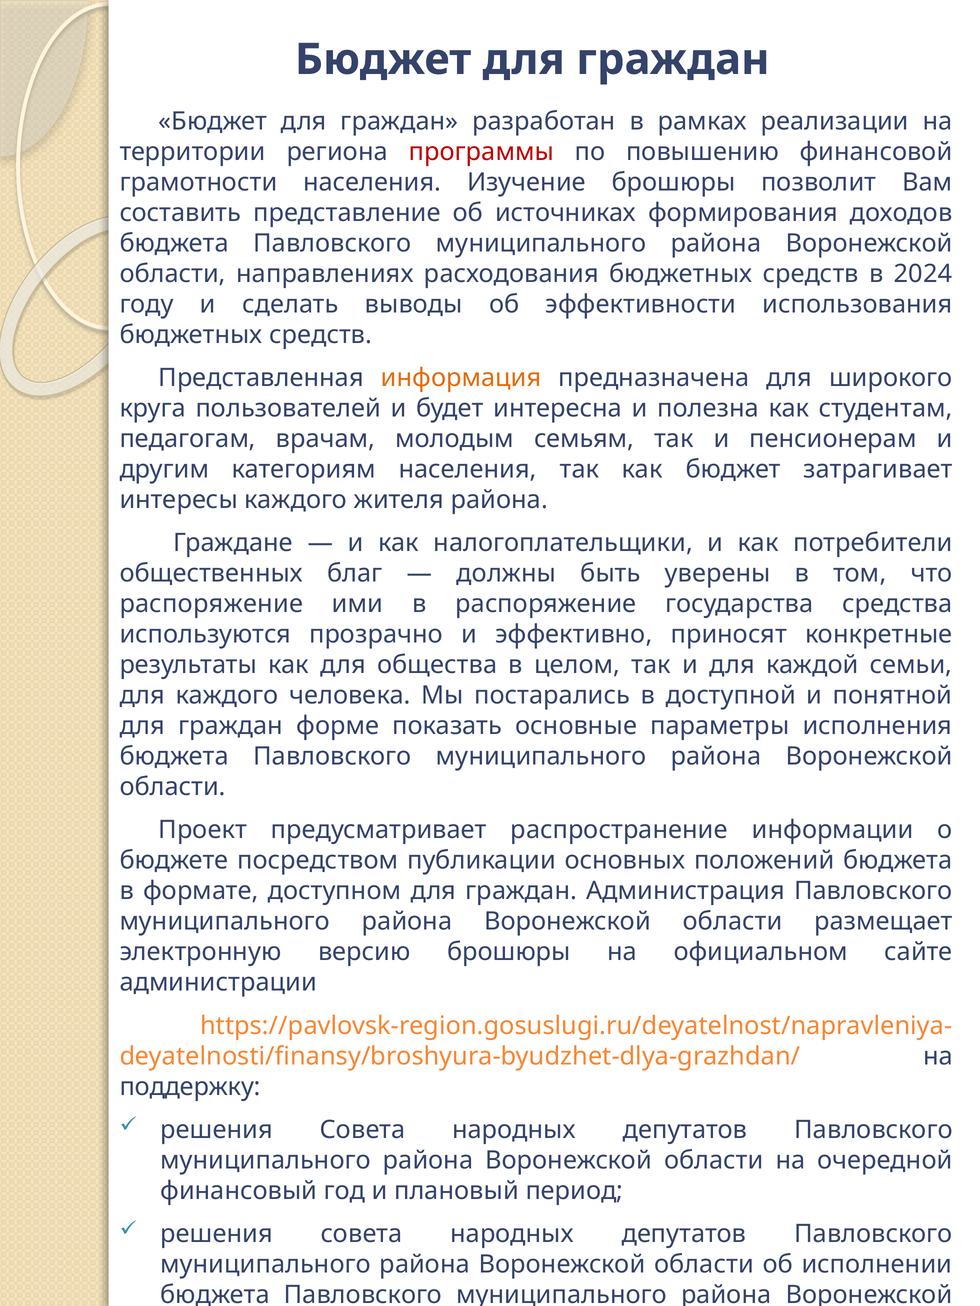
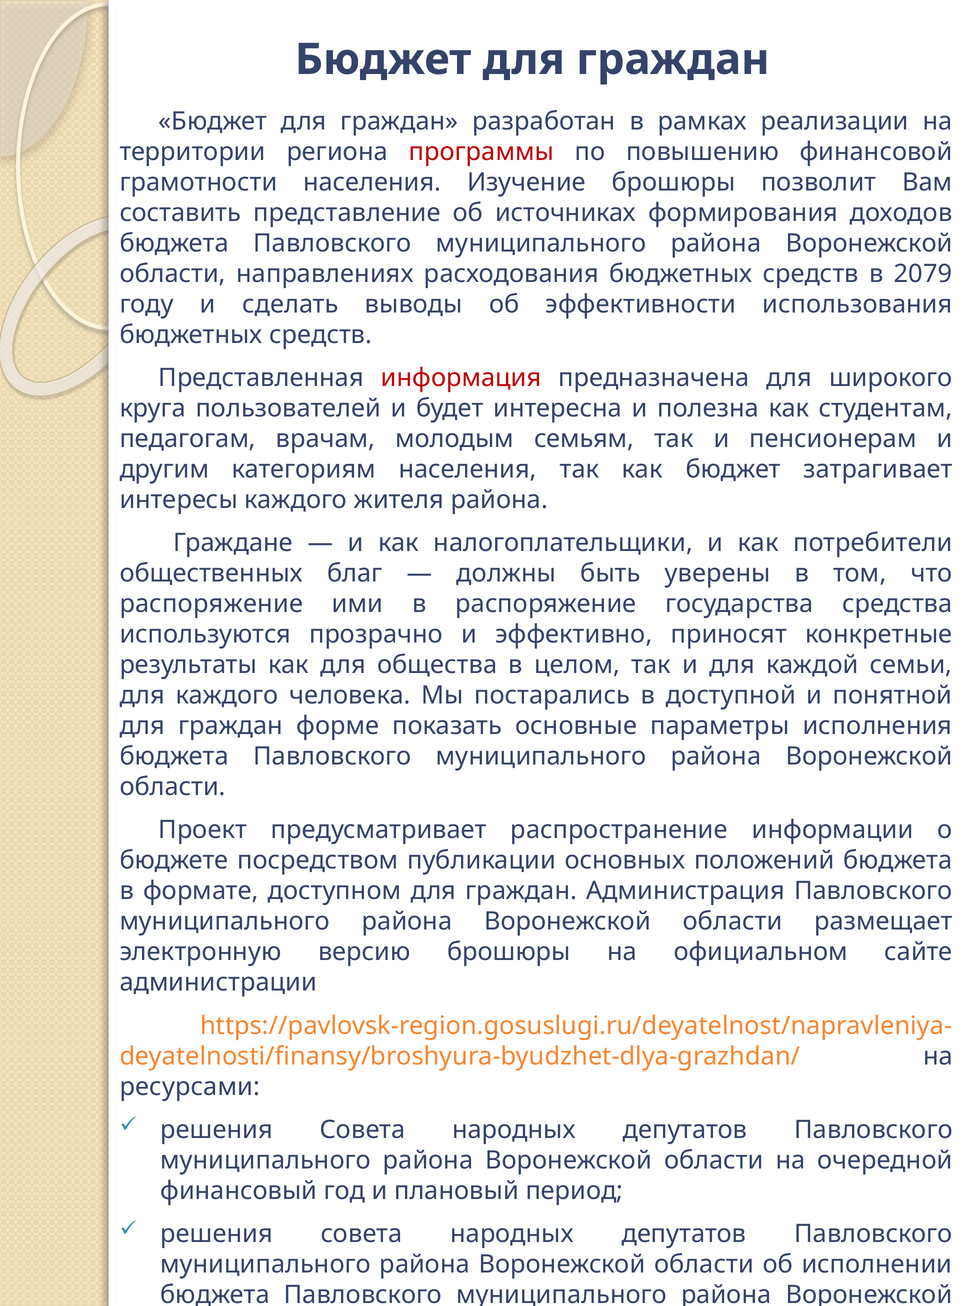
2024: 2024 -> 2079
информация colour: orange -> red
поддержку: поддержку -> ресурсами
